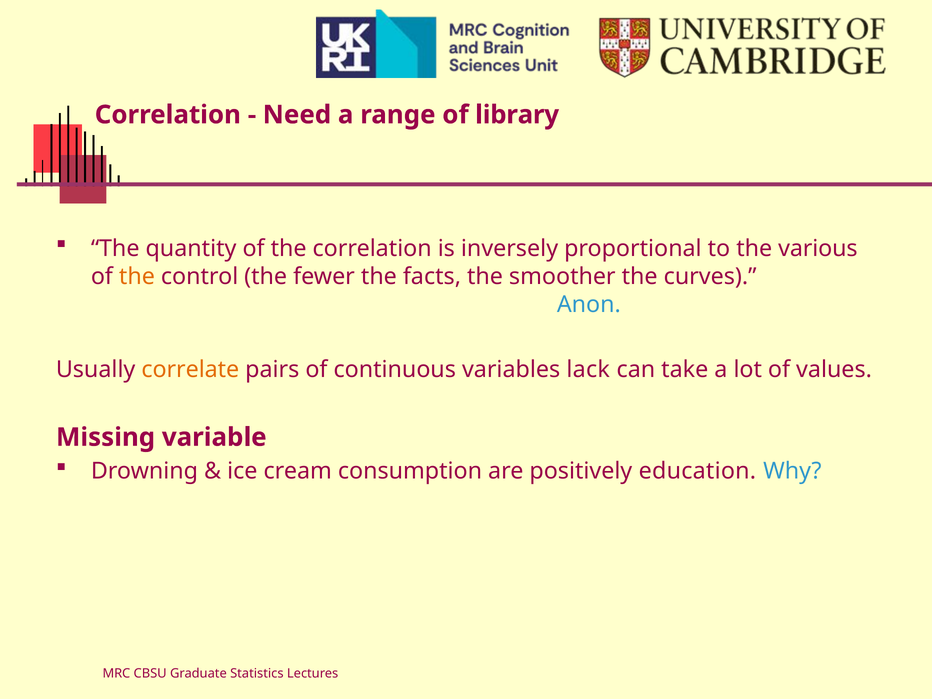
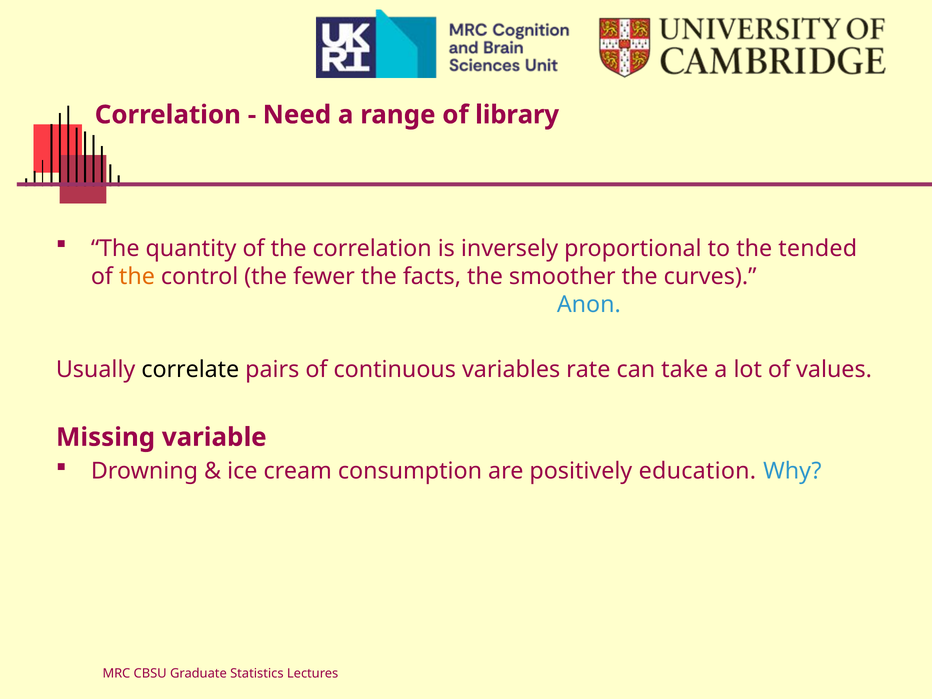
various: various -> tended
correlate colour: orange -> black
lack: lack -> rate
